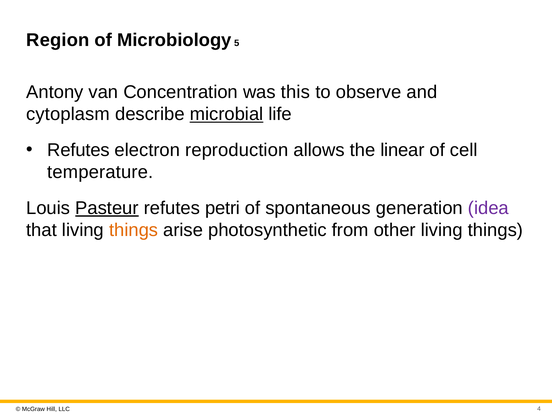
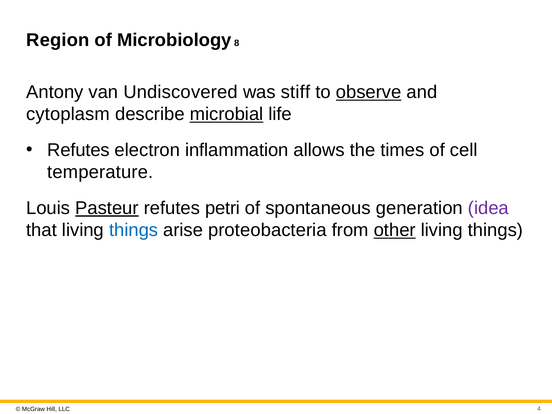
5: 5 -> 8
Concentration: Concentration -> Undiscovered
this: this -> stiff
observe underline: none -> present
reproduction: reproduction -> inflammation
linear: linear -> times
things at (134, 230) colour: orange -> blue
photosynthetic: photosynthetic -> proteobacteria
other underline: none -> present
